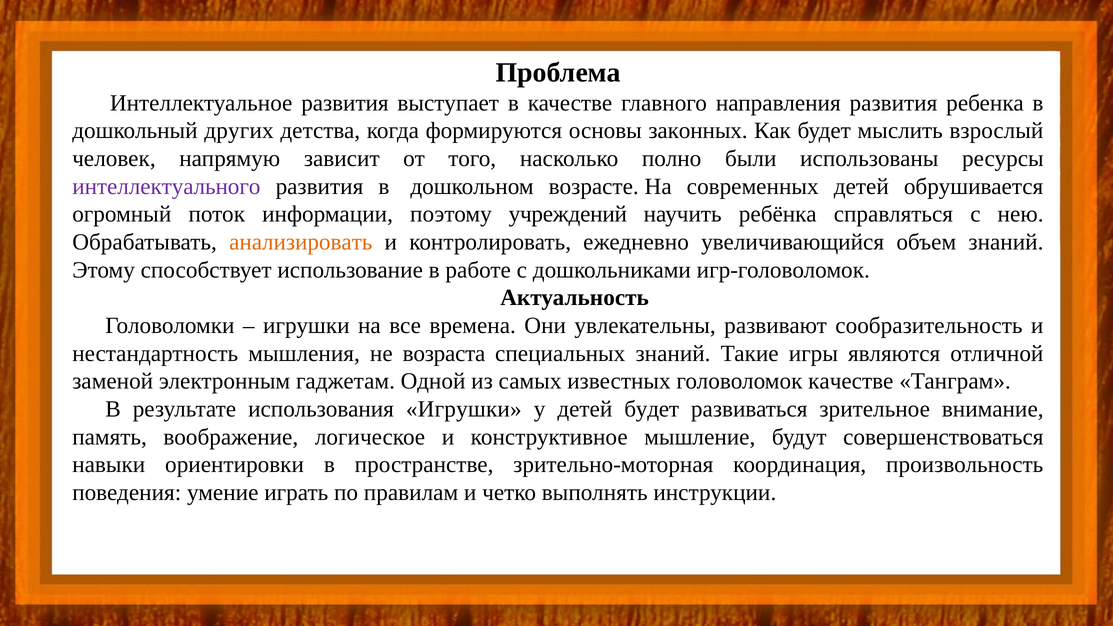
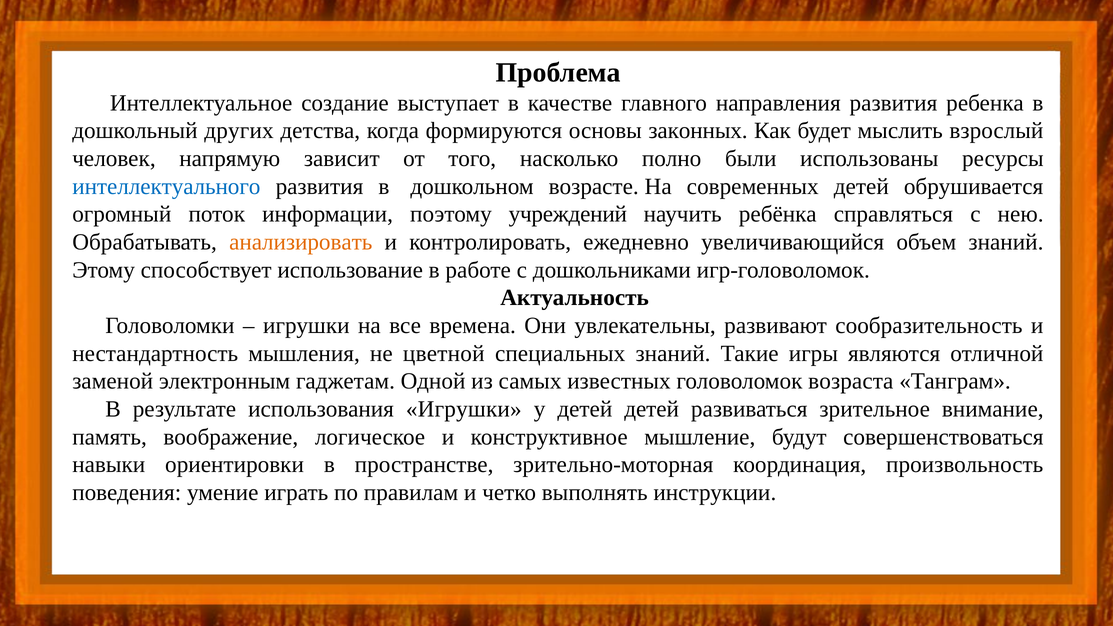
Интеллектуальное развития: развития -> создание
интеллектуального colour: purple -> blue
возраста: возраста -> цветной
головоломок качестве: качестве -> возраста
детей будет: будет -> детей
